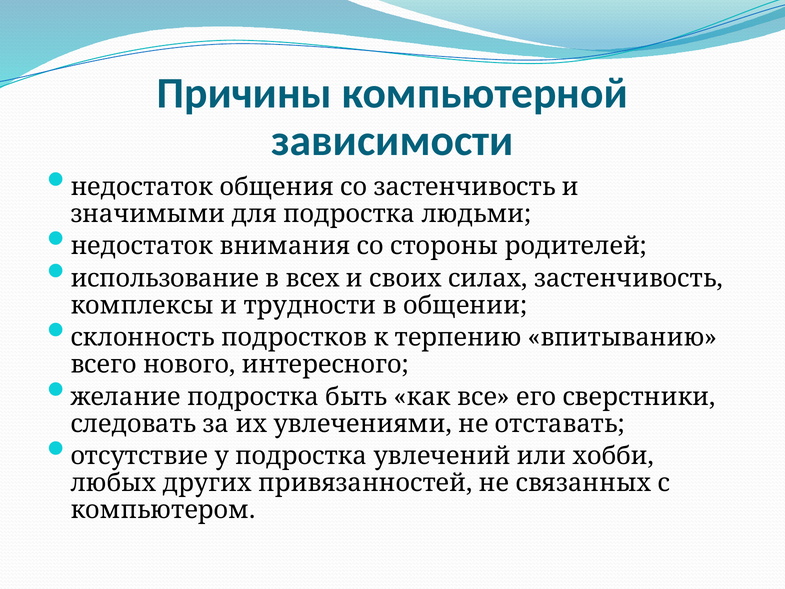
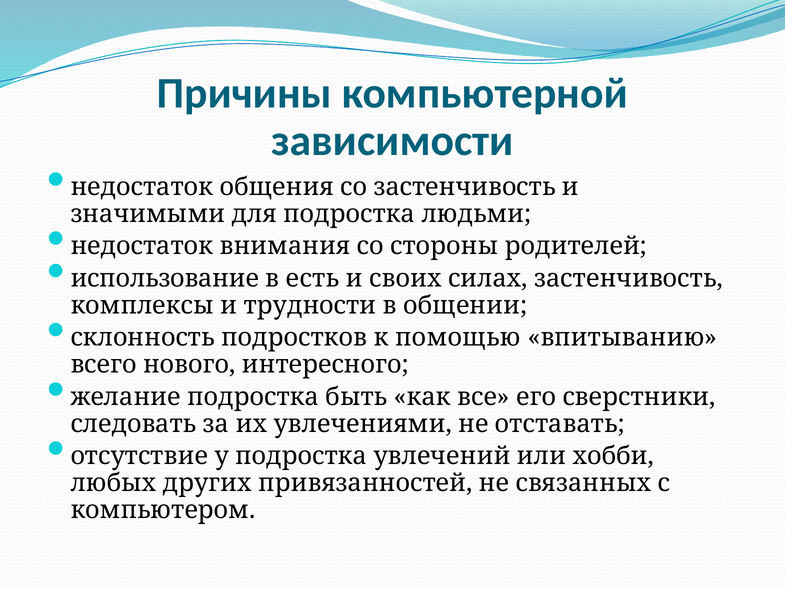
всех: всех -> есть
терпению: терпению -> помощью
